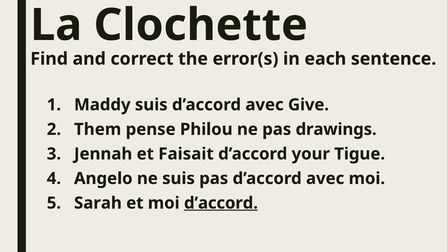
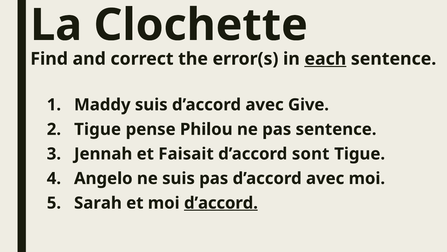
each underline: none -> present
Them at (98, 129): Them -> Tigue
pas drawings: drawings -> sentence
your: your -> sont
